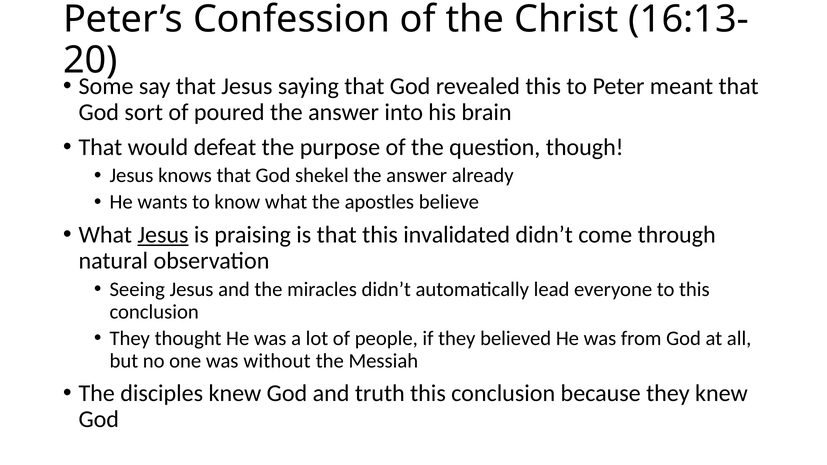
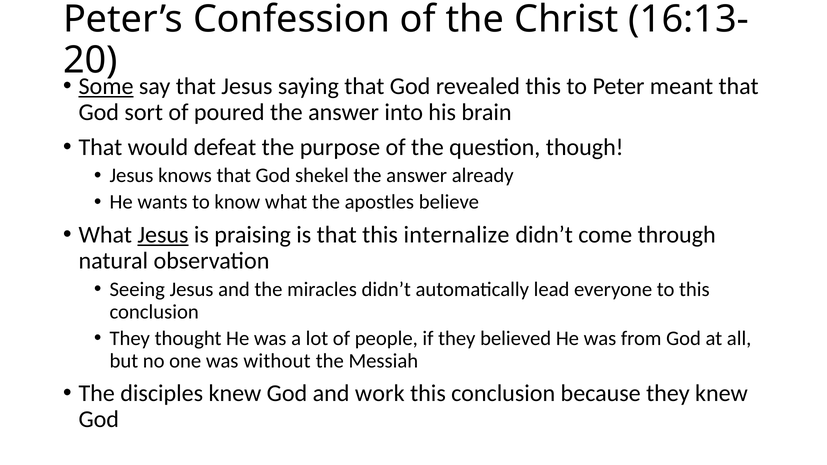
Some underline: none -> present
invalidated: invalidated -> internalize
truth: truth -> work
